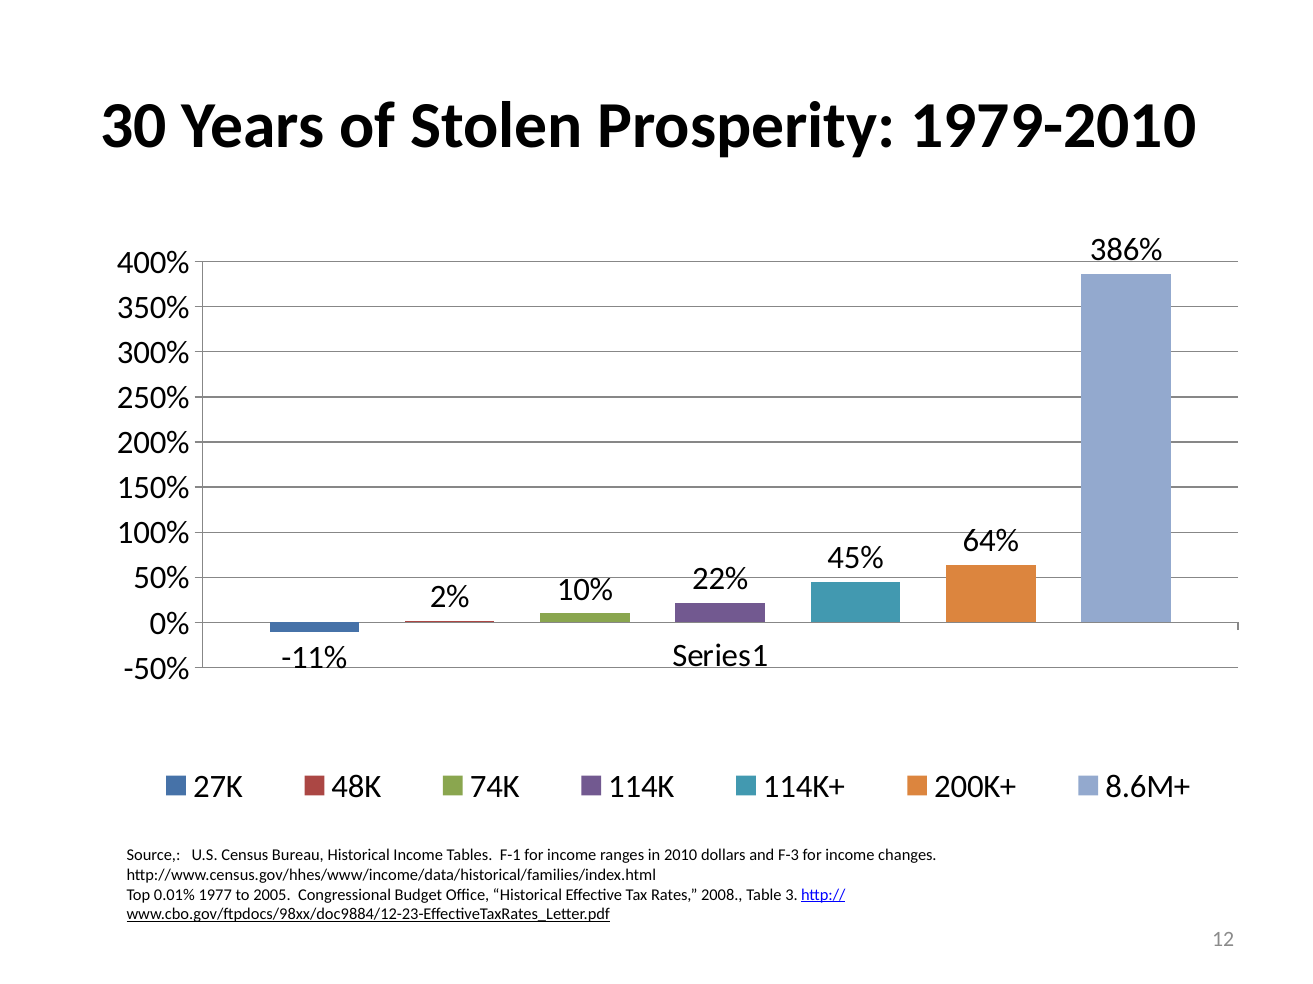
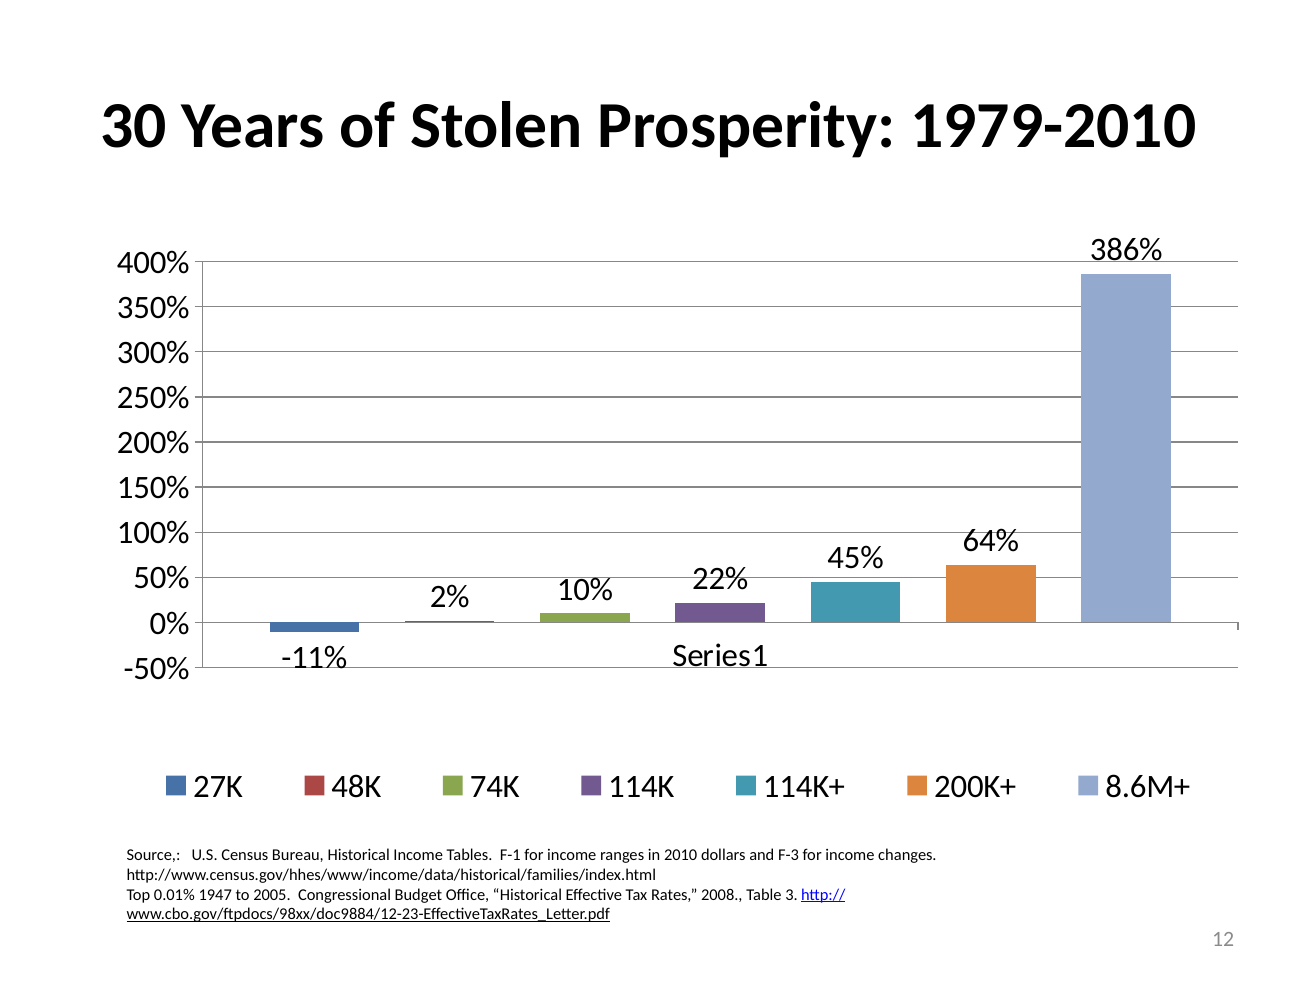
1977: 1977 -> 1947
